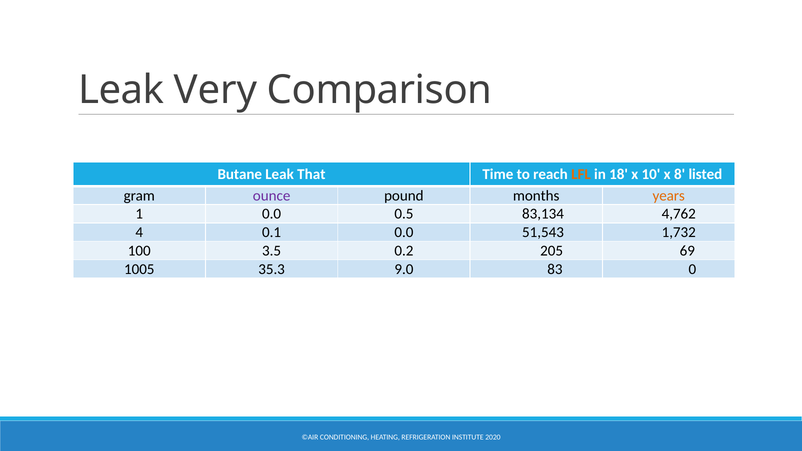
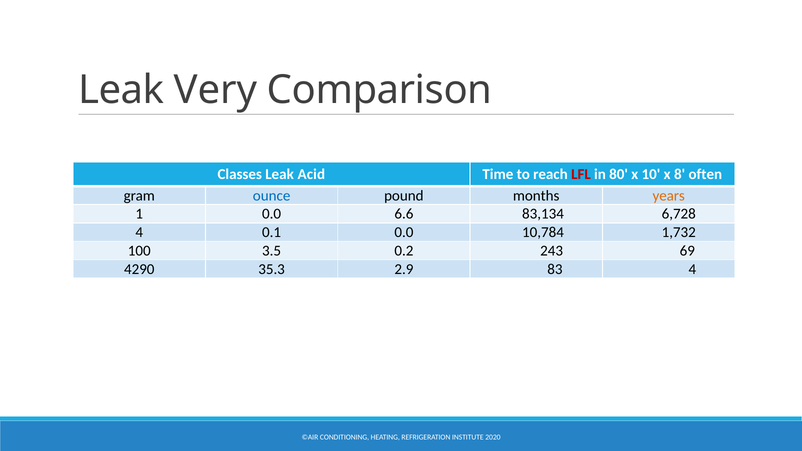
Butane: Butane -> Classes
That: That -> Acid
LFL colour: orange -> red
18: 18 -> 80
listed: listed -> often
ounce colour: purple -> blue
0.5: 0.5 -> 6.6
4,762: 4,762 -> 6,728
51,543: 51,543 -> 10,784
205: 205 -> 243
1005: 1005 -> 4290
9.0: 9.0 -> 2.9
83 0: 0 -> 4
